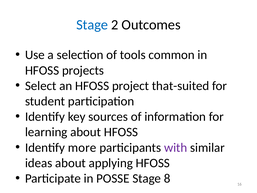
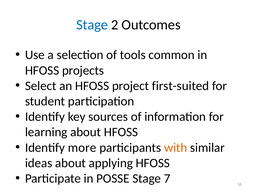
that-suited: that-suited -> first-suited
with colour: purple -> orange
8: 8 -> 7
